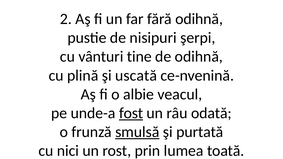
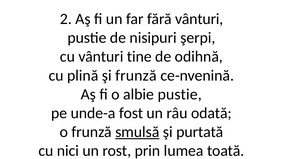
fără odihnă: odihnă -> vânturi
şi uscată: uscată -> frunză
albie veacul: veacul -> pustie
fost underline: present -> none
